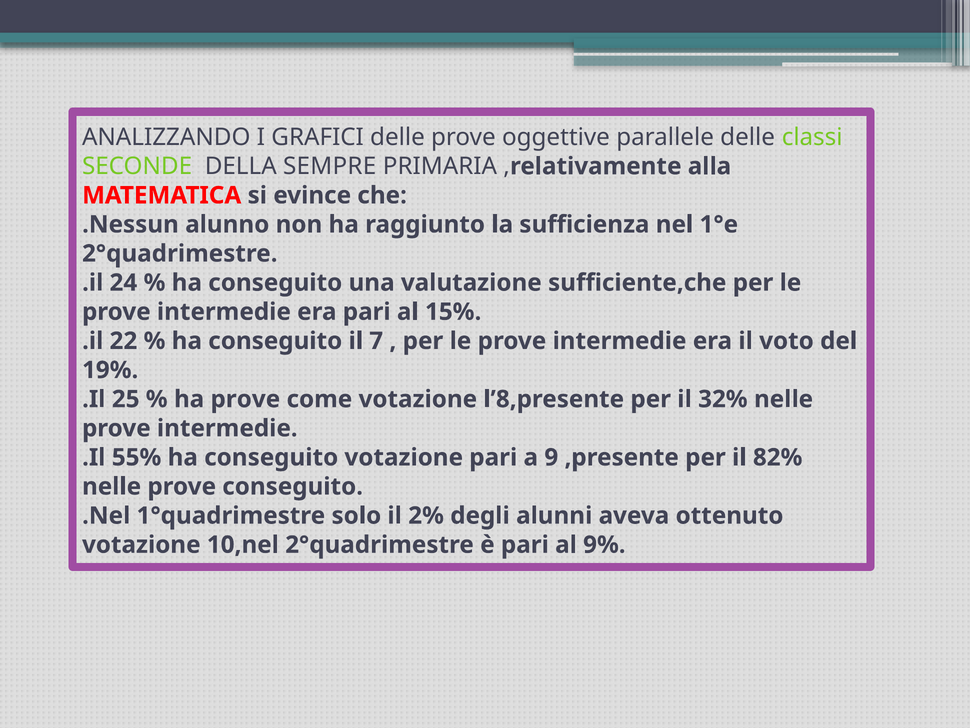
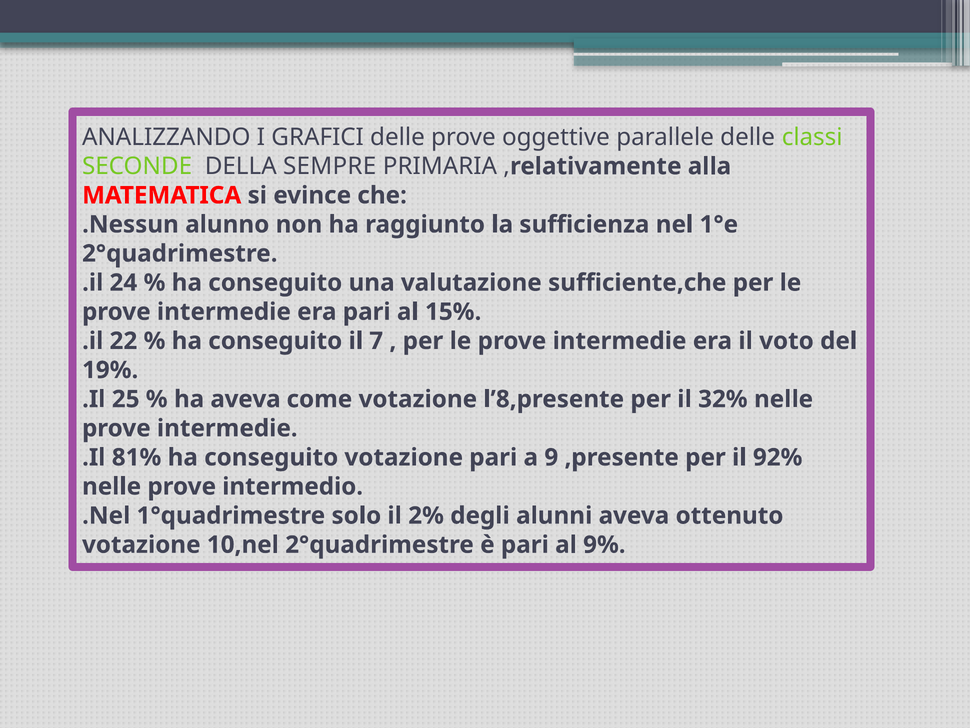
ha prove: prove -> aveva
55%: 55% -> 81%
82%: 82% -> 92%
prove conseguito: conseguito -> intermedio
